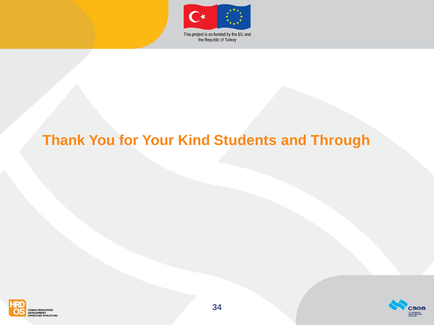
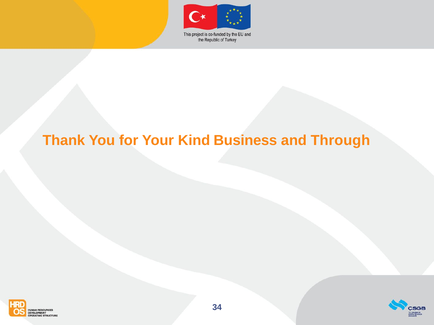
Students: Students -> Business
